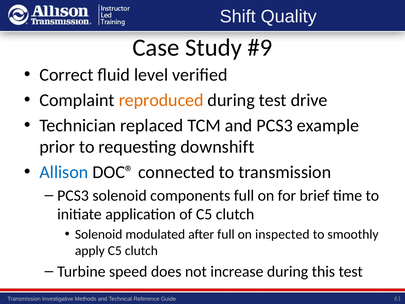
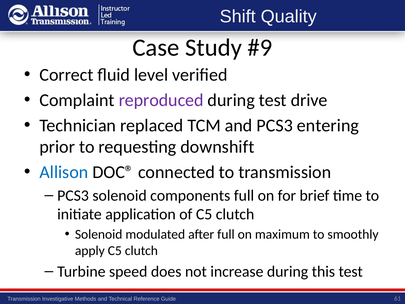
reproduced colour: orange -> purple
example: example -> entering
inspected: inspected -> maximum
